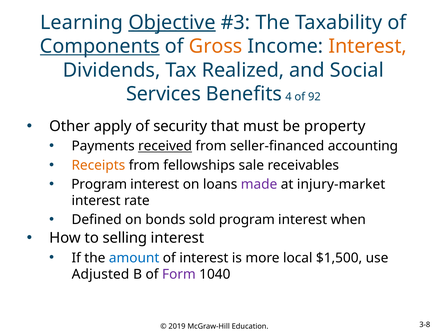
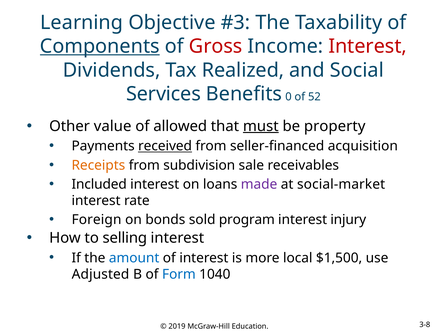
Objective underline: present -> none
Gross colour: orange -> red
Interest at (368, 46) colour: orange -> red
4: 4 -> 0
92: 92 -> 52
apply: apply -> value
security: security -> allowed
must underline: none -> present
accounting: accounting -> acquisition
fellowships: fellowships -> subdivision
Program at (99, 184): Program -> Included
injury-market: injury-market -> social-market
Defined: Defined -> Foreign
when: when -> injury
Form colour: purple -> blue
